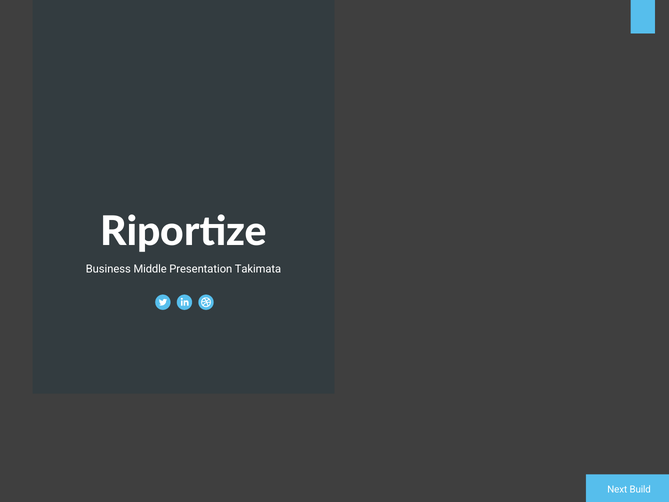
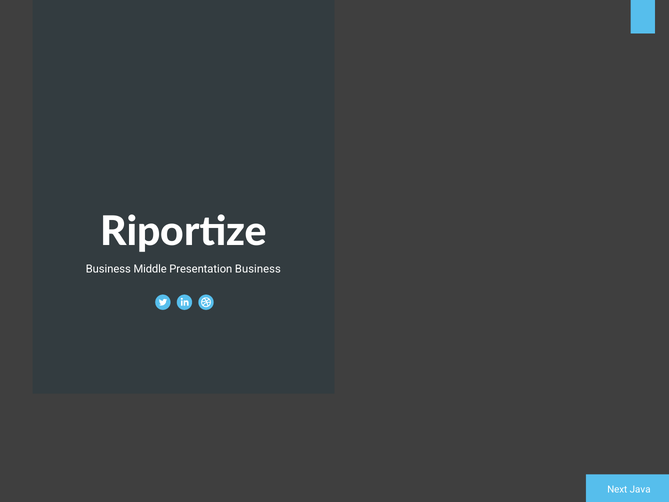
Presentation Takimata: Takimata -> Business
Build: Build -> Java
